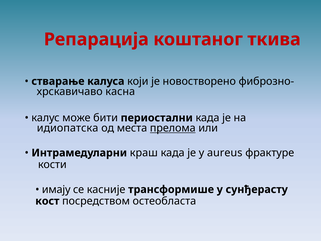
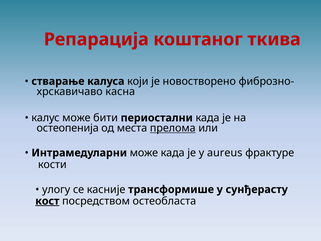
идиопатска: идиопатска -> остеопенија
Интрамедуларни краш: краш -> може
имају: имају -> улогу
кост underline: none -> present
